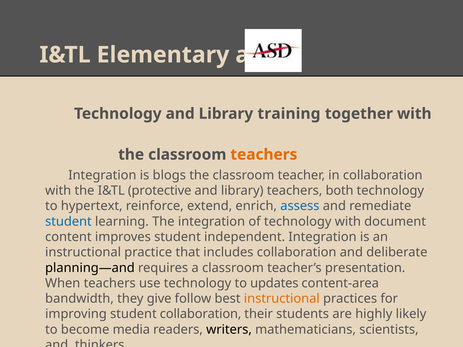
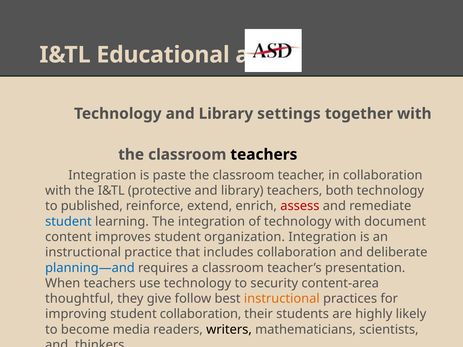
Elementary: Elementary -> Educational
training: training -> settings
teachers at (264, 155) colour: orange -> black
blogs: blogs -> paste
hypertext: hypertext -> published
assess colour: blue -> red
independent: independent -> organization
planning—and colour: black -> blue
updates: updates -> security
bandwidth: bandwidth -> thoughtful
